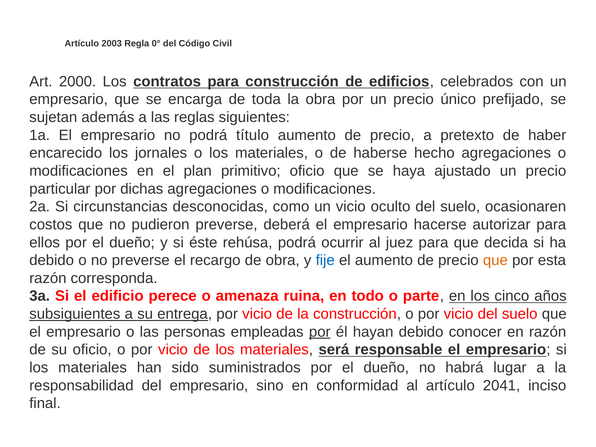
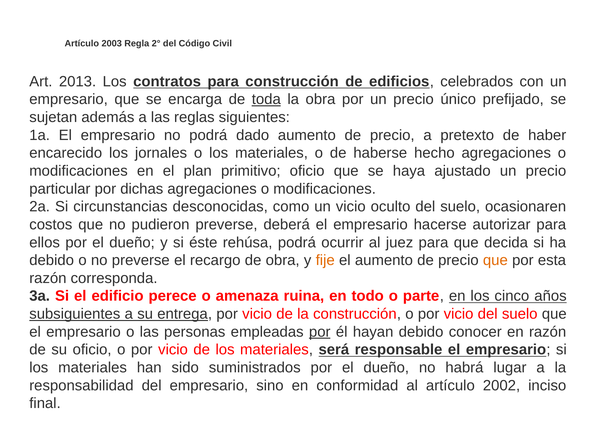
0°: 0° -> 2°
2000: 2000 -> 2013
toda underline: none -> present
título: título -> dado
fije colour: blue -> orange
2041: 2041 -> 2002
